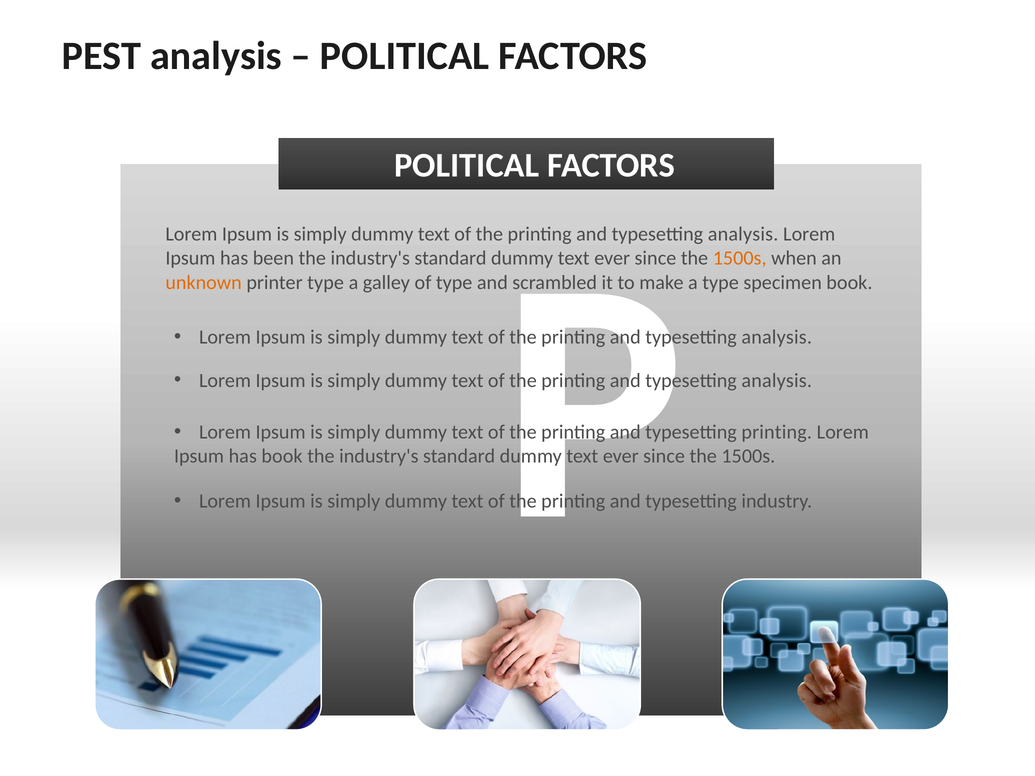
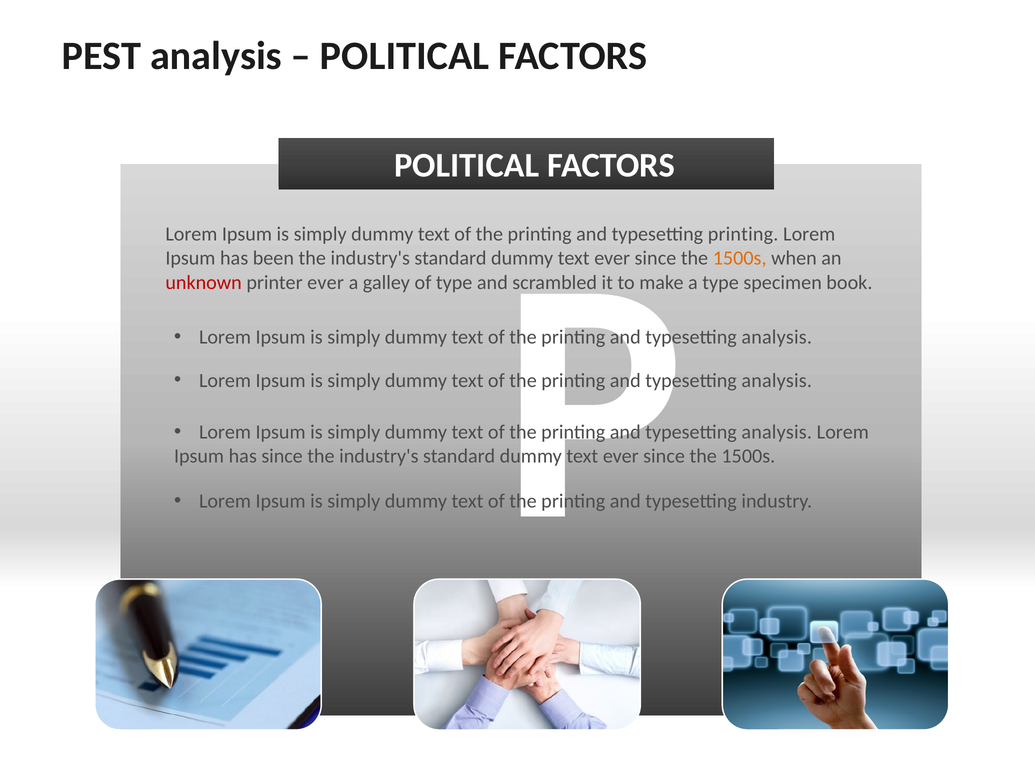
analysis at (743, 234): analysis -> printing
unknown colour: orange -> red
printer type: type -> ever
printing at (777, 432): printing -> analysis
has book: book -> since
